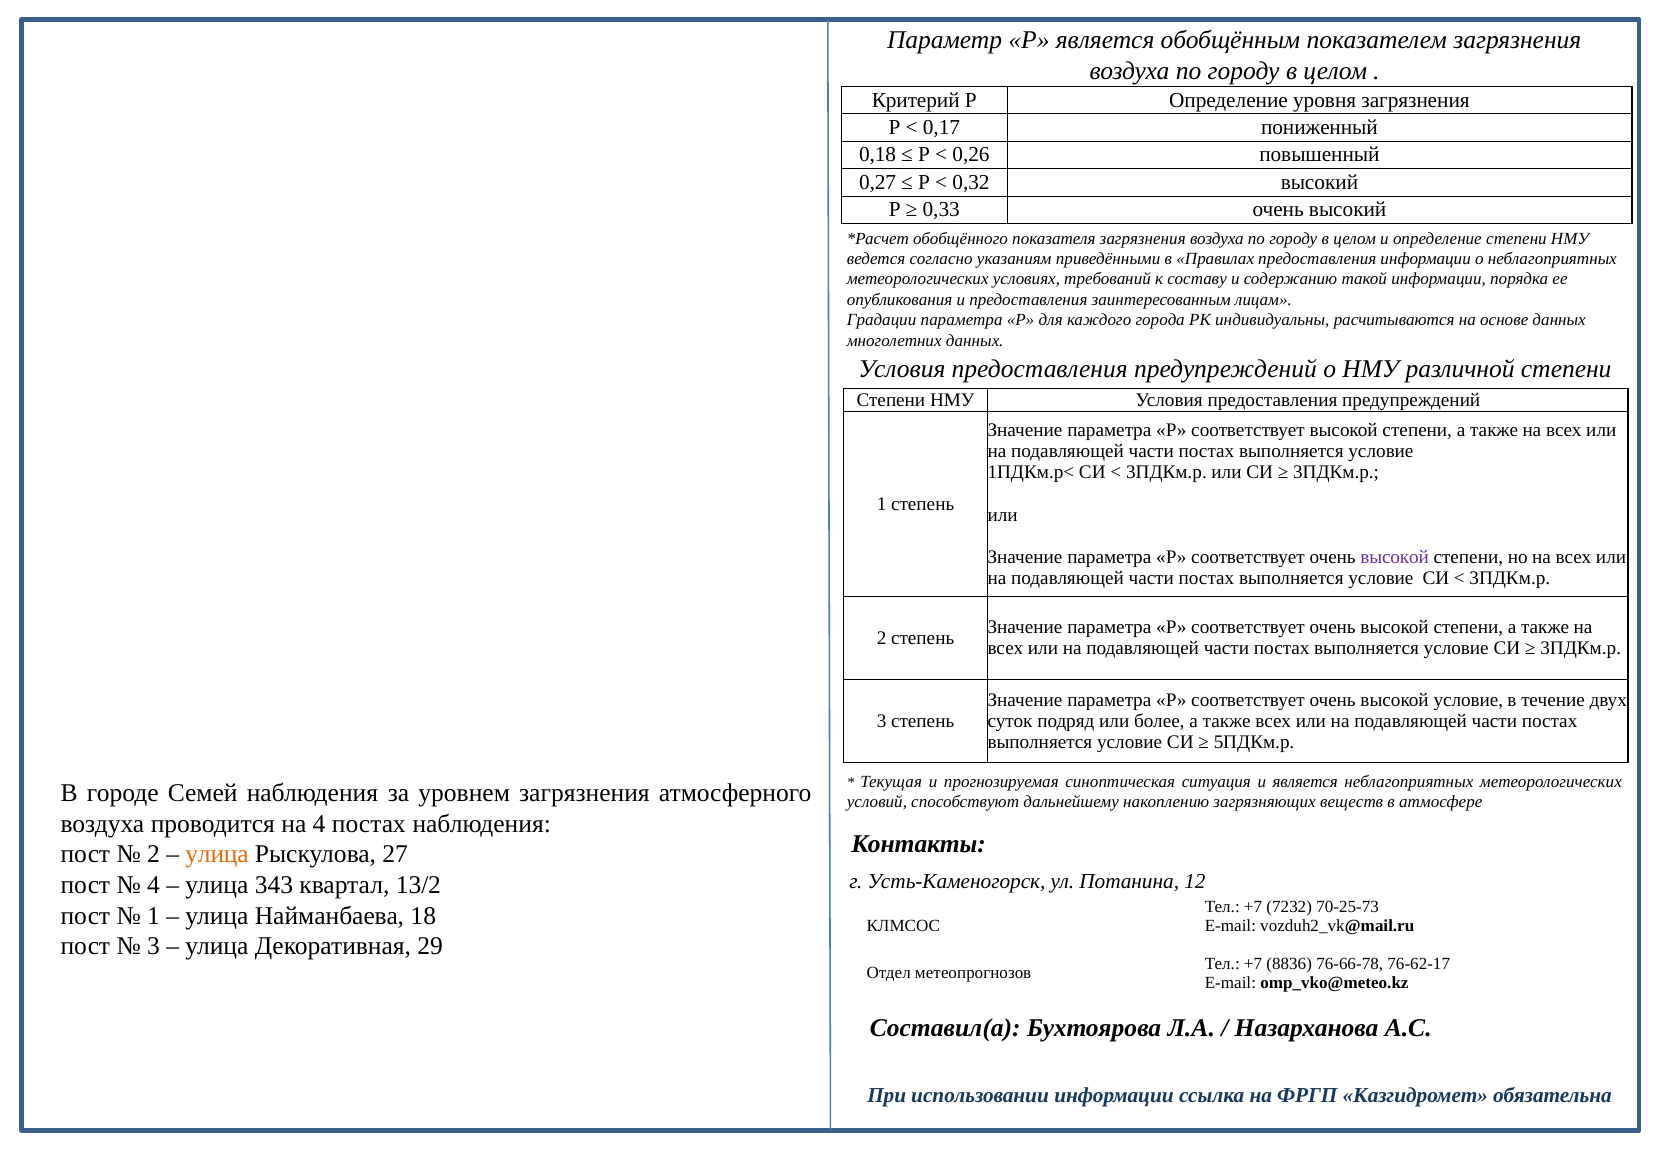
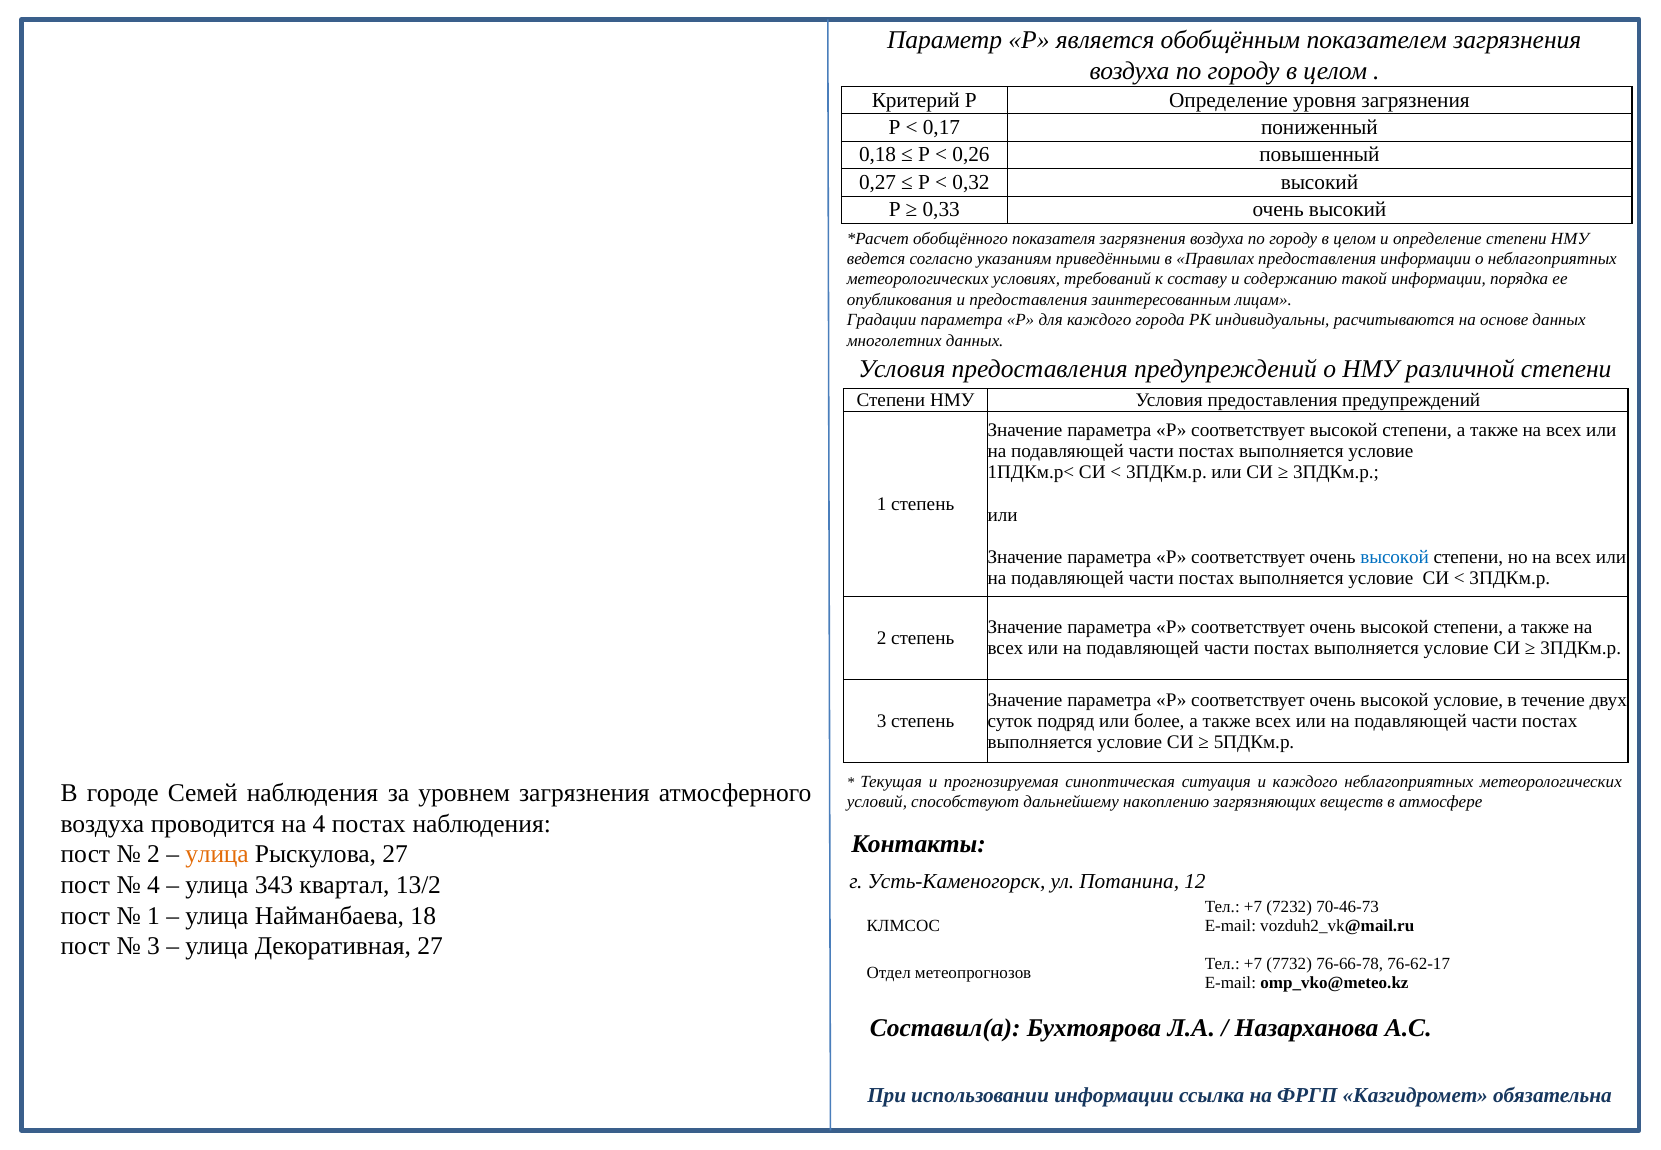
высокой at (1395, 557) colour: purple -> blue
и является: является -> каждого
70-25-73: 70-25-73 -> 70-46-73
Декоративная 29: 29 -> 27
8836: 8836 -> 7732
